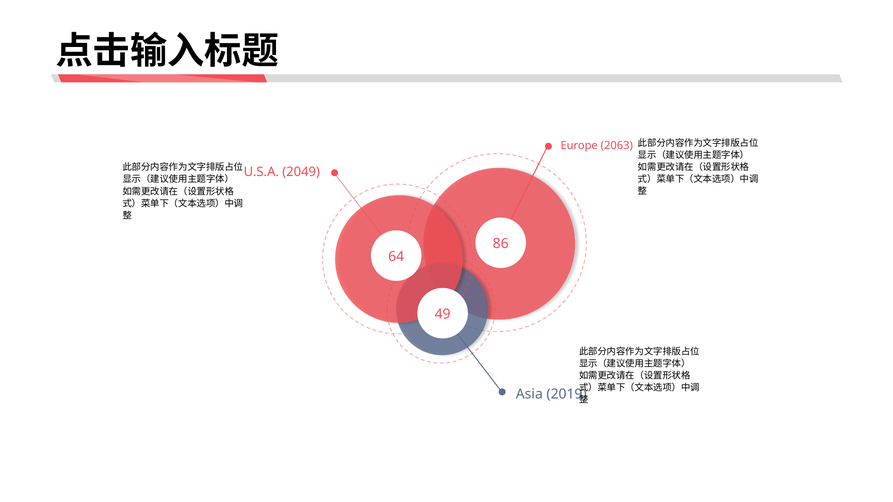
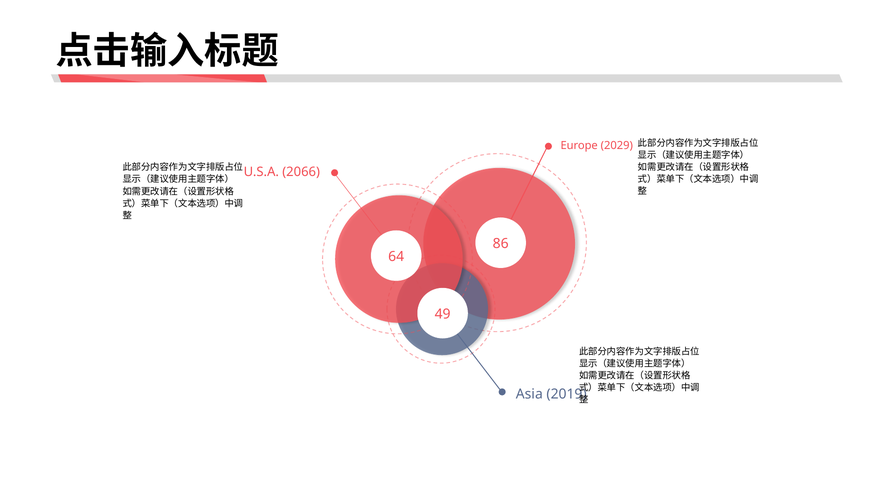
2063: 2063 -> 2029
2049: 2049 -> 2066
